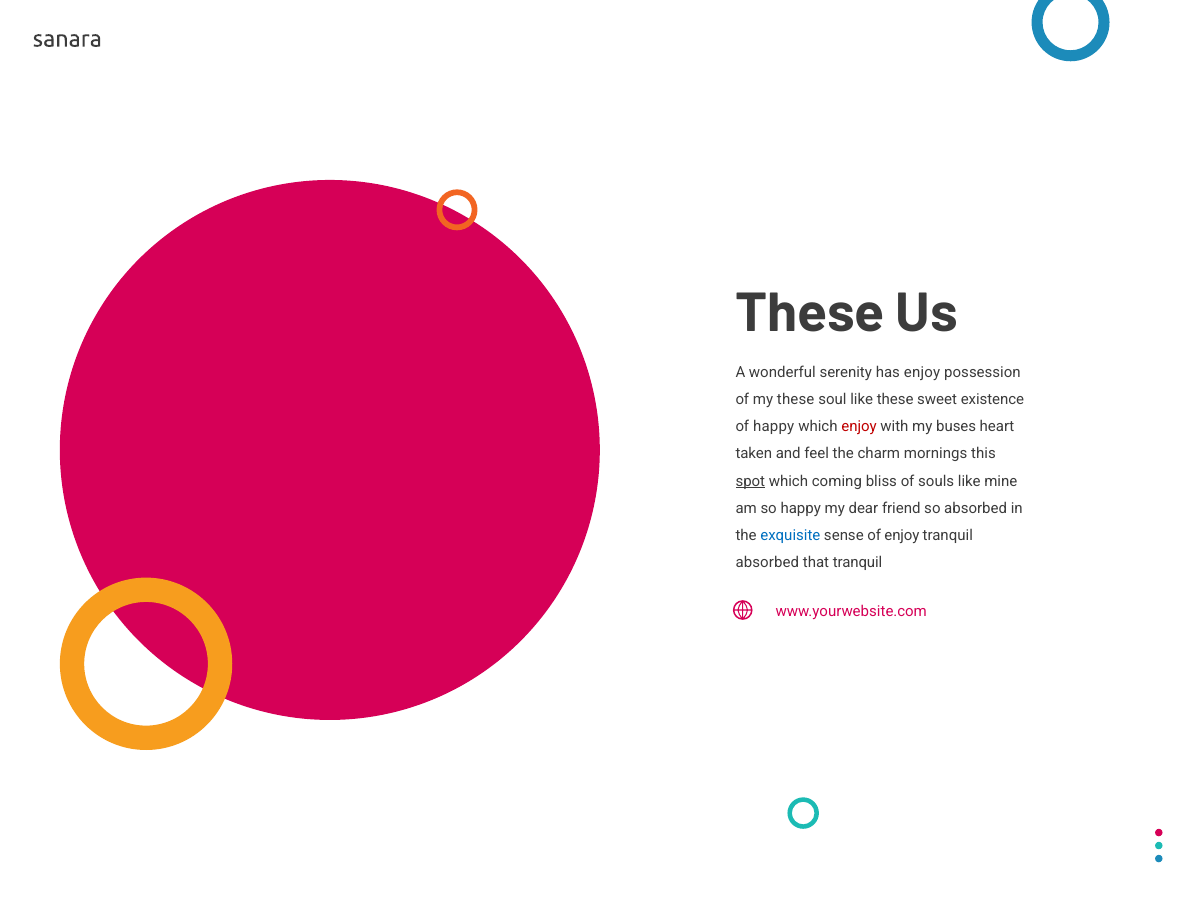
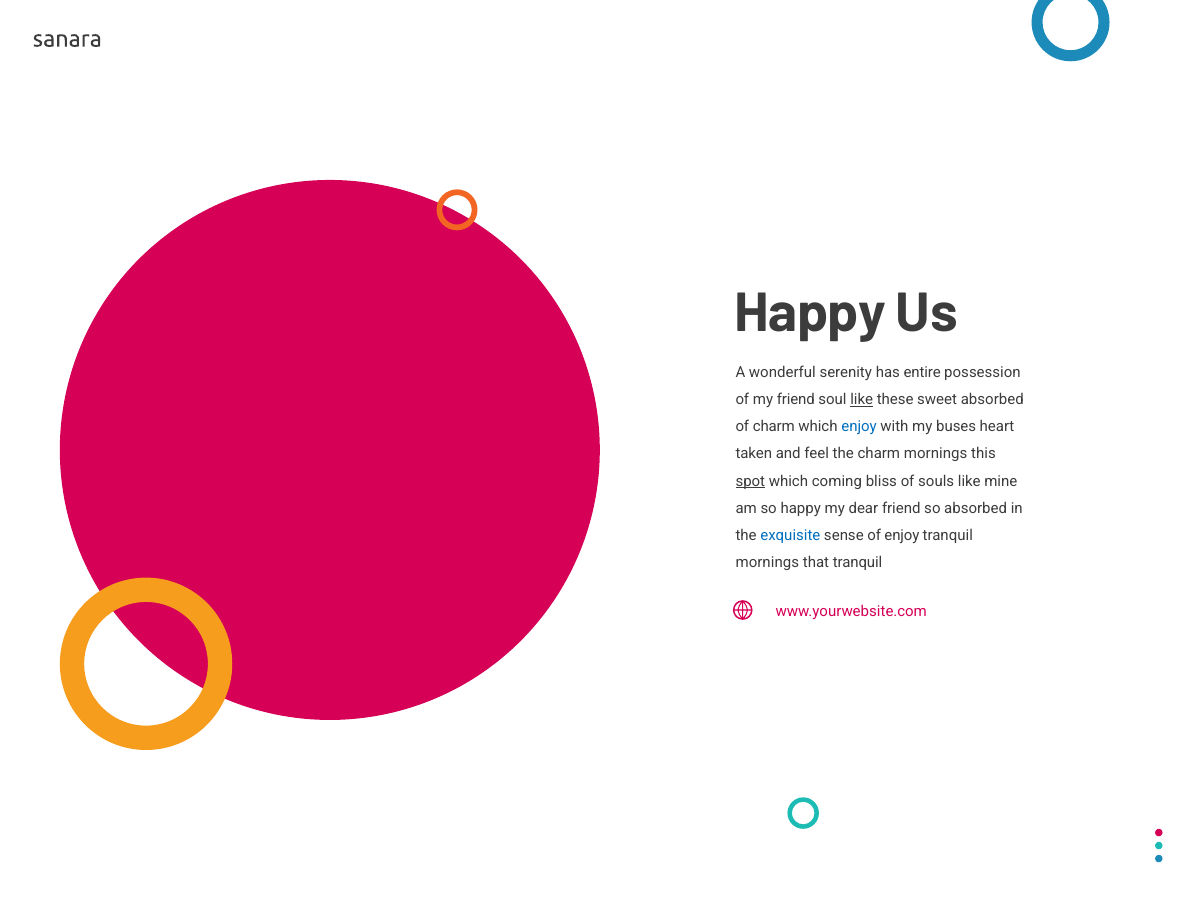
These at (810, 313): These -> Happy
has enjoy: enjoy -> entire
my these: these -> friend
like at (862, 400) underline: none -> present
sweet existence: existence -> absorbed
of happy: happy -> charm
enjoy at (859, 427) colour: red -> blue
absorbed at (767, 562): absorbed -> mornings
